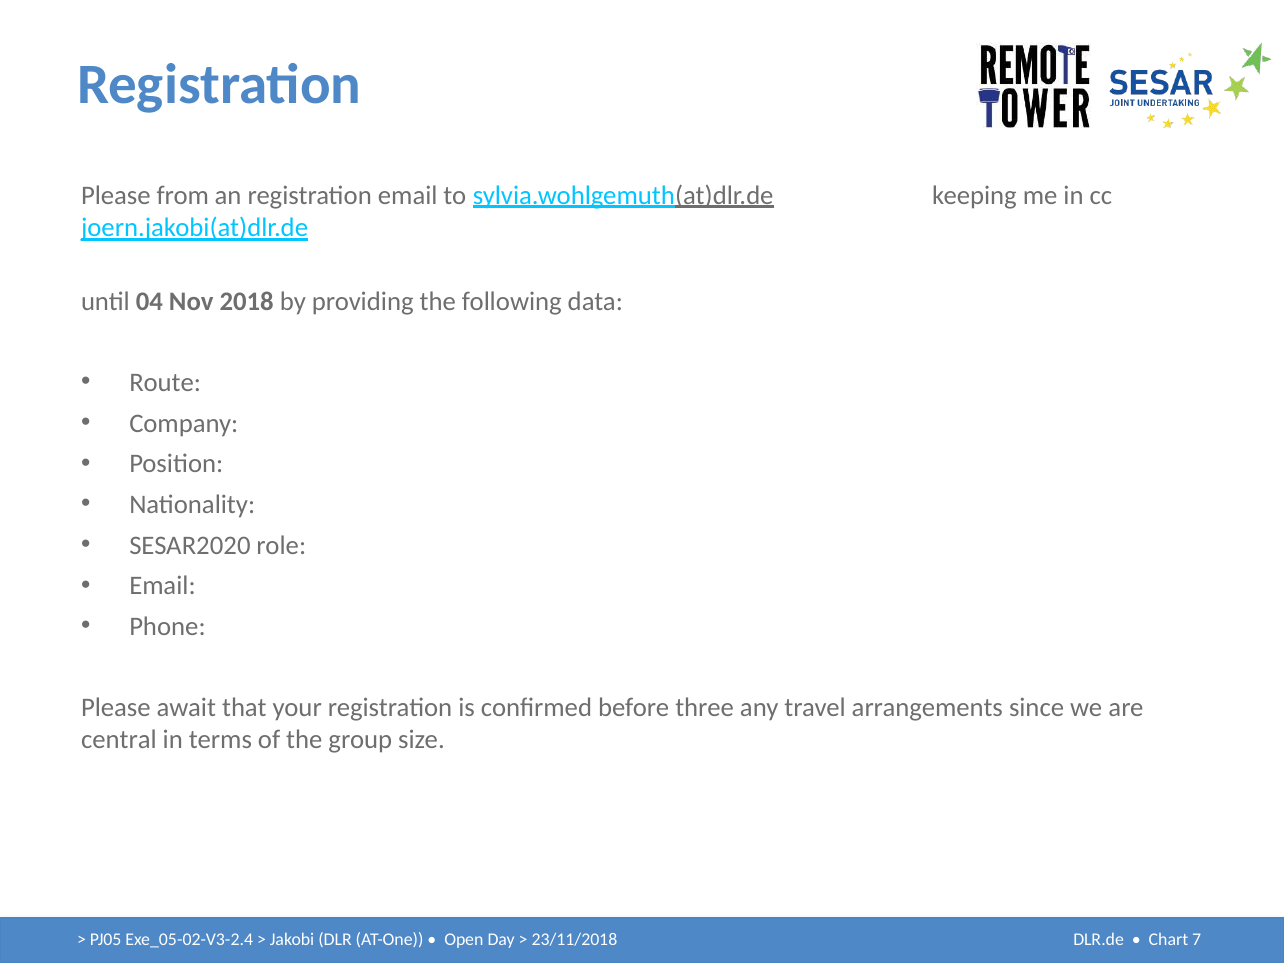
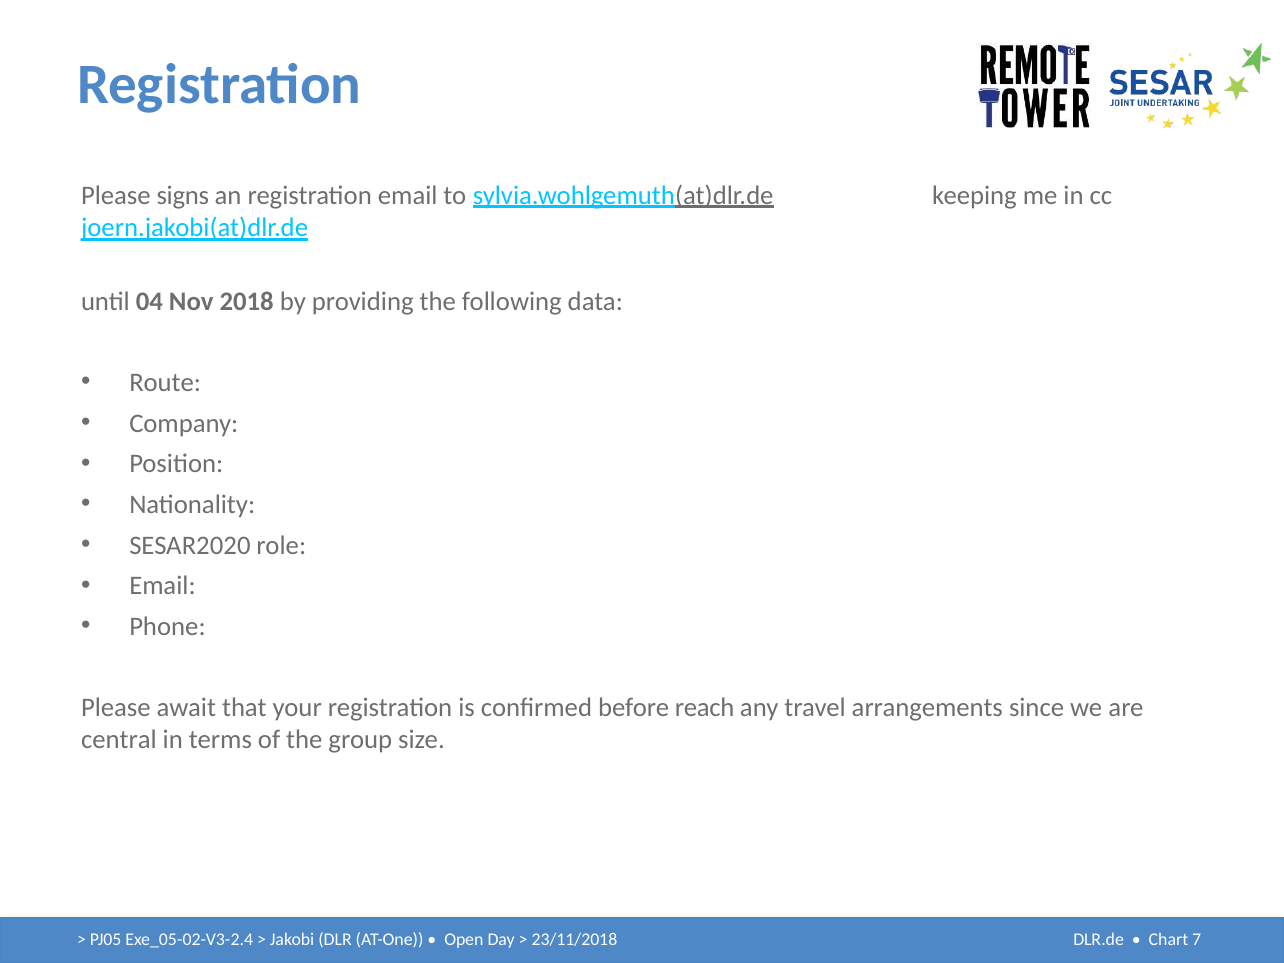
from: from -> signs
three: three -> reach
